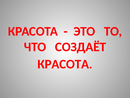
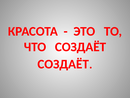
КРАСОТА at (63, 64): КРАСОТА -> СОЗДАЁТ
